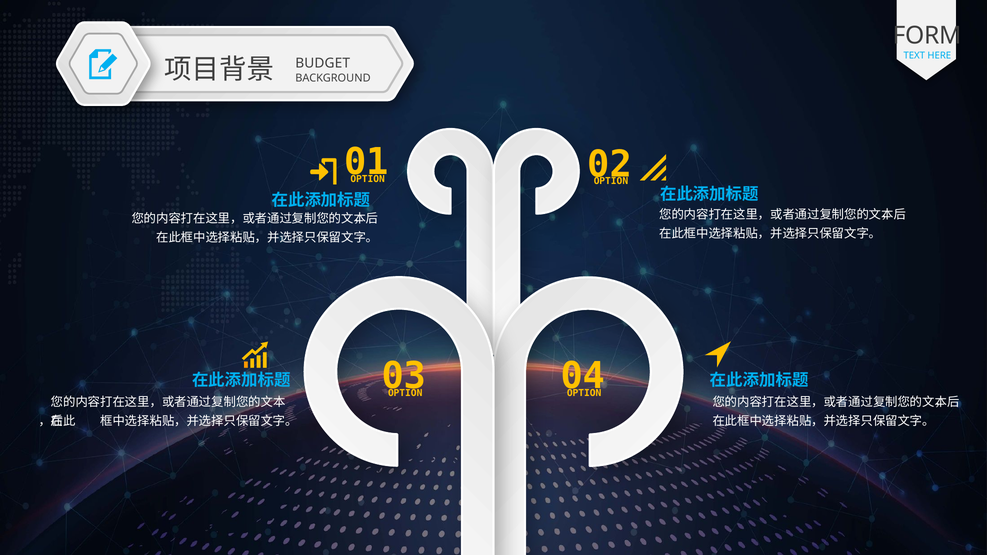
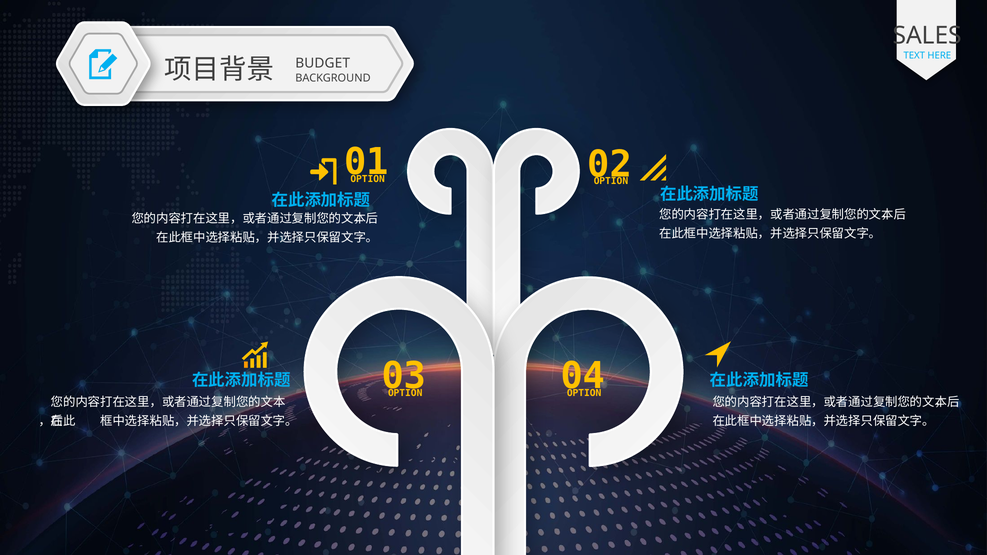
FORM: FORM -> SALES
